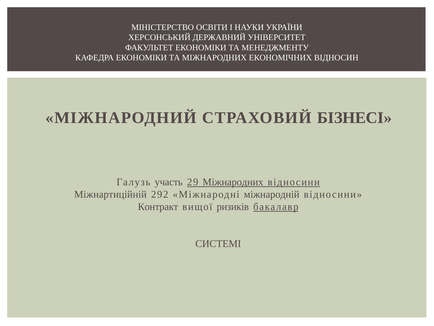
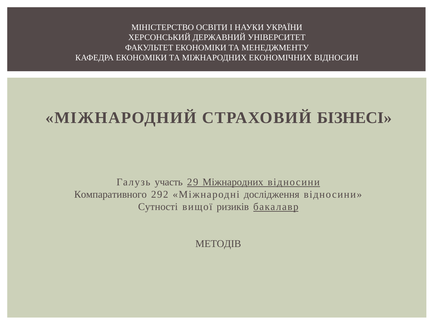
Міжнартиційній: Міжнартиційній -> Компаративного
міжнародній: міжнародній -> дослідження
Контракт: Контракт -> Сутності
СИСТЕМІ: СИСТЕМІ -> МЕТОДІВ
